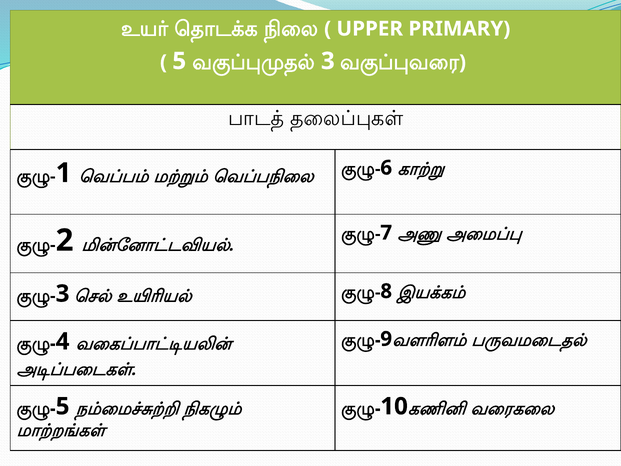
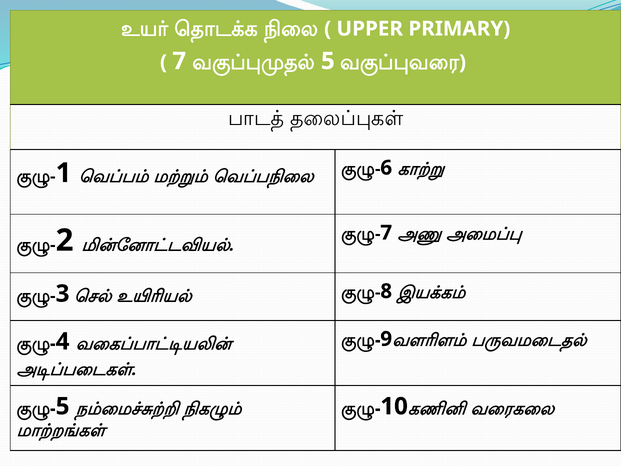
5 at (179, 61): 5 -> 7
3 at (328, 61): 3 -> 5
